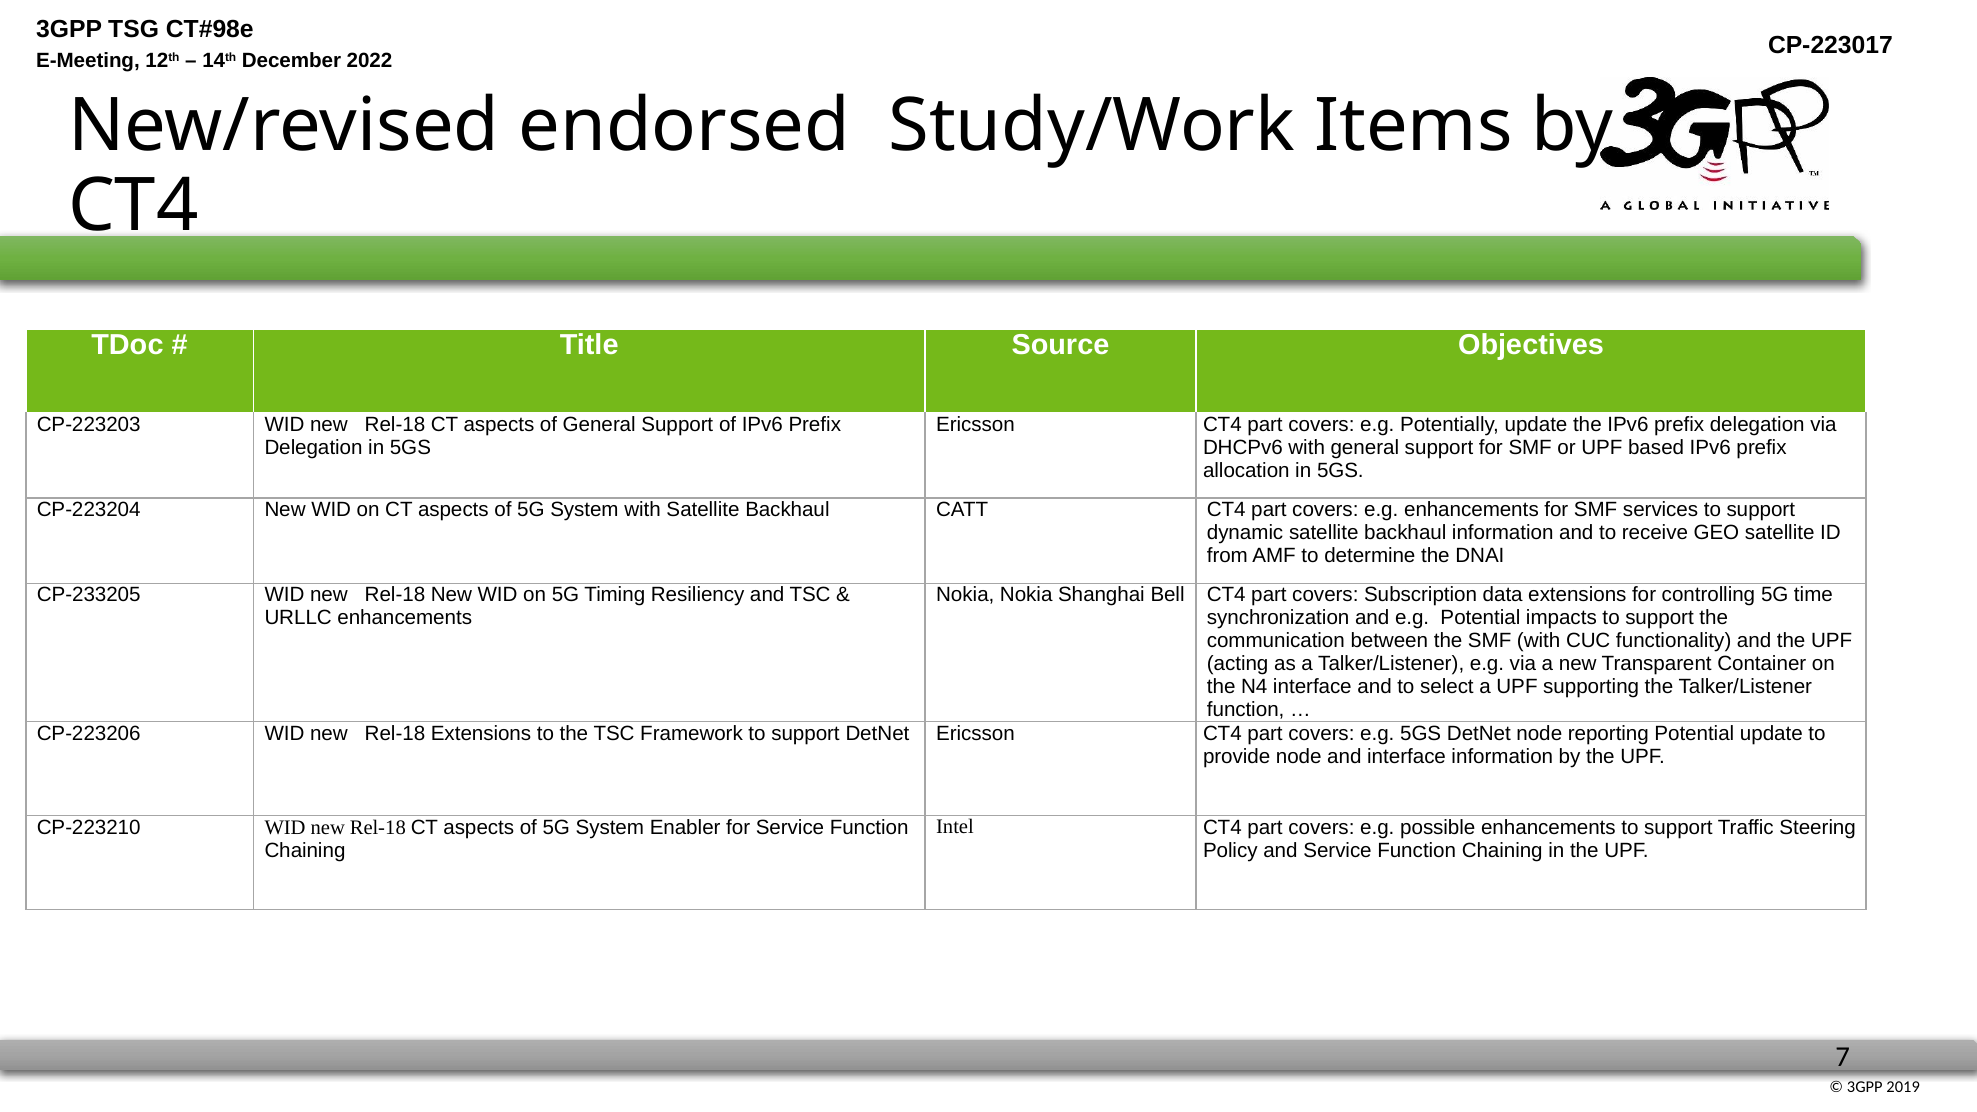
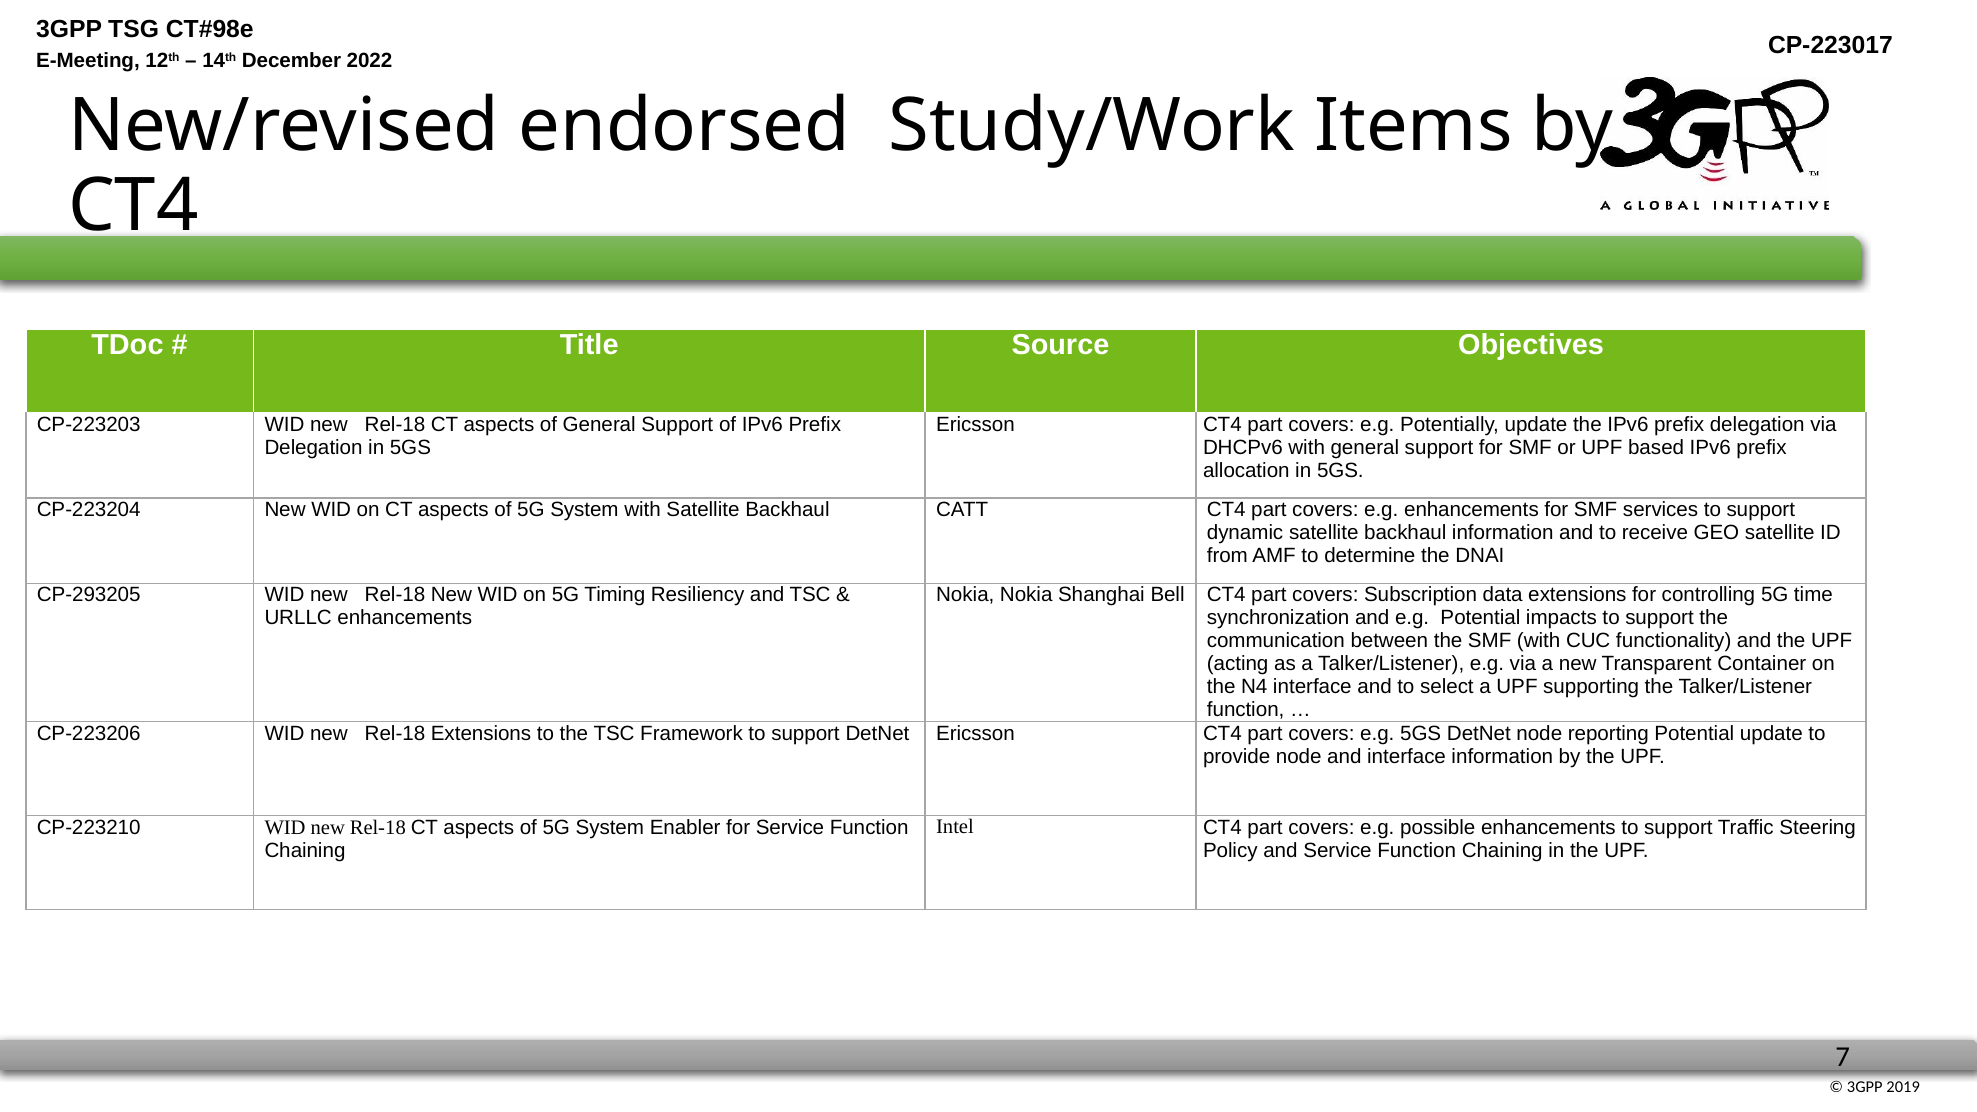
CP-233205: CP-233205 -> CP-293205
